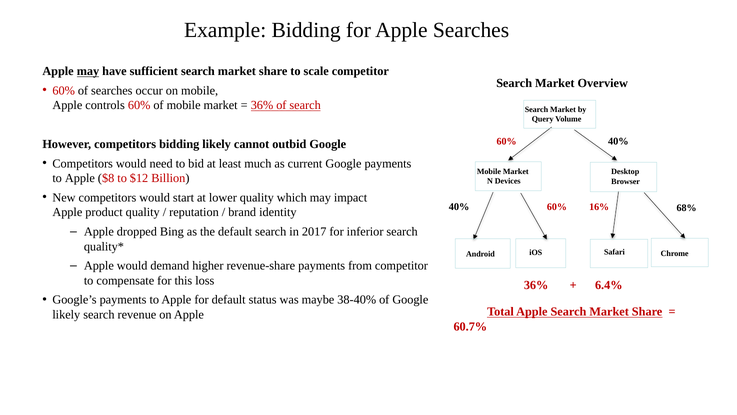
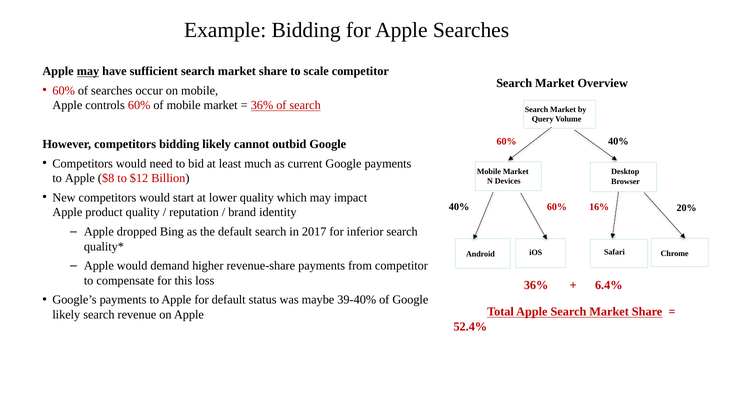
68%: 68% -> 20%
38-40%: 38-40% -> 39-40%
60.7%: 60.7% -> 52.4%
